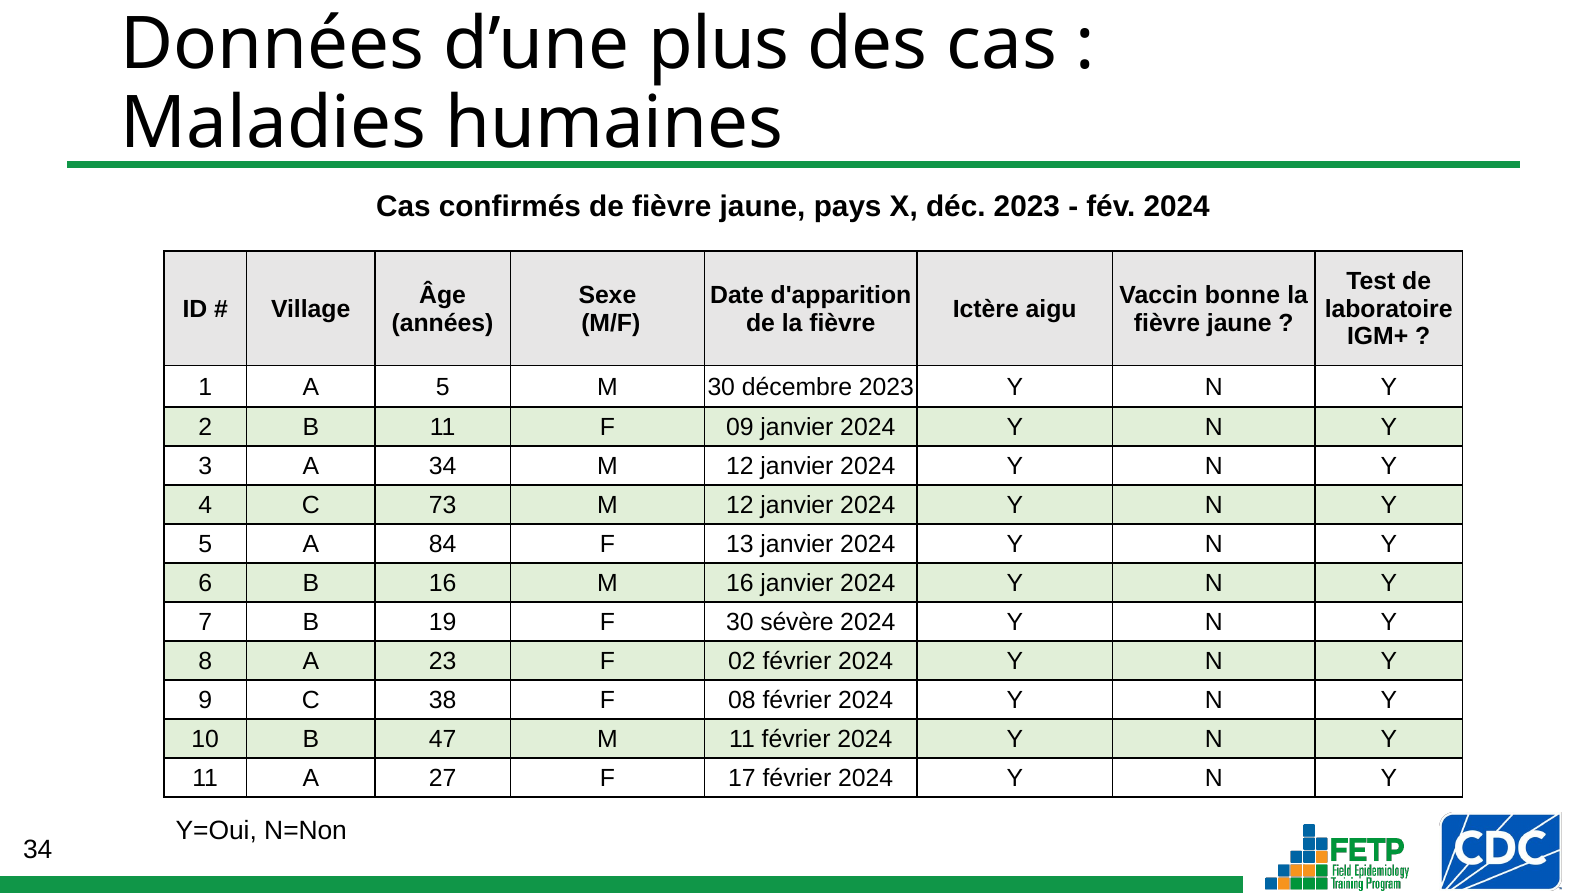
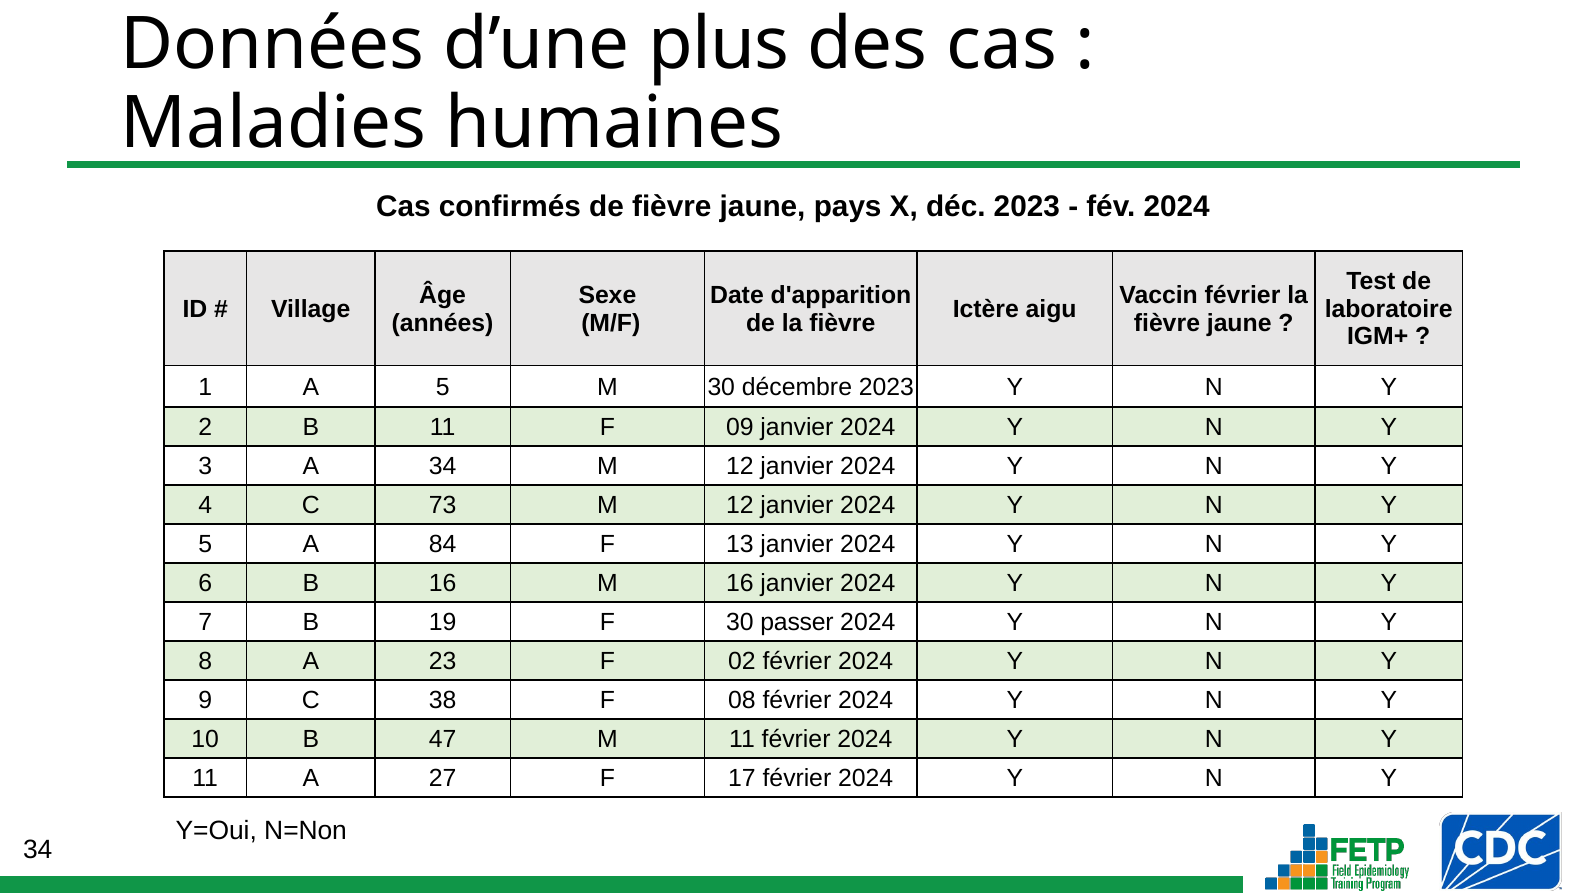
Vaccin bonne: bonne -> février
sévère: sévère -> passer
